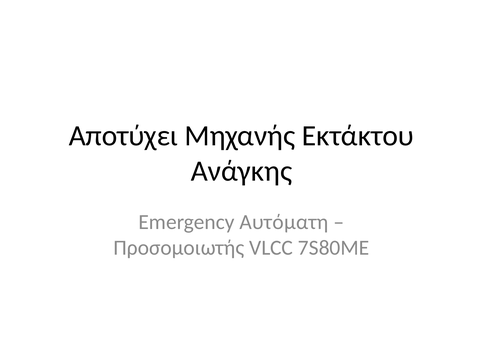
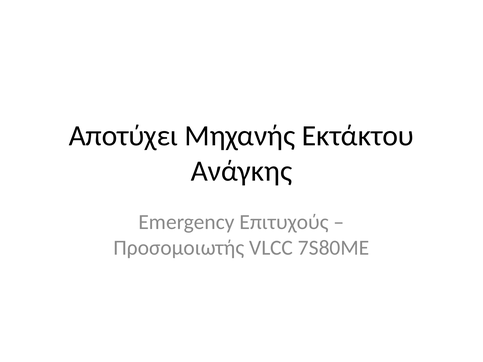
Αυτόματη: Αυτόματη -> Επιτυχούς
